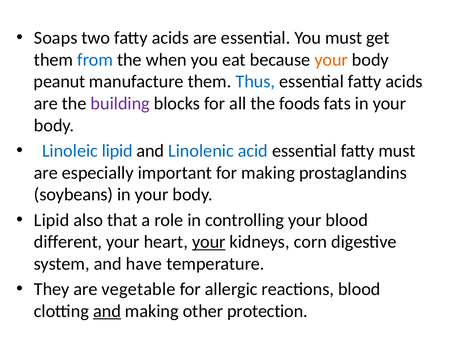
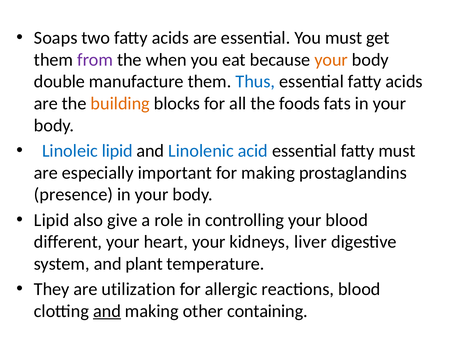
from colour: blue -> purple
peanut: peanut -> double
building colour: purple -> orange
soybeans: soybeans -> presence
that: that -> give
your at (209, 242) underline: present -> none
corn: corn -> liver
have: have -> plant
vegetable: vegetable -> utilization
protection: protection -> containing
